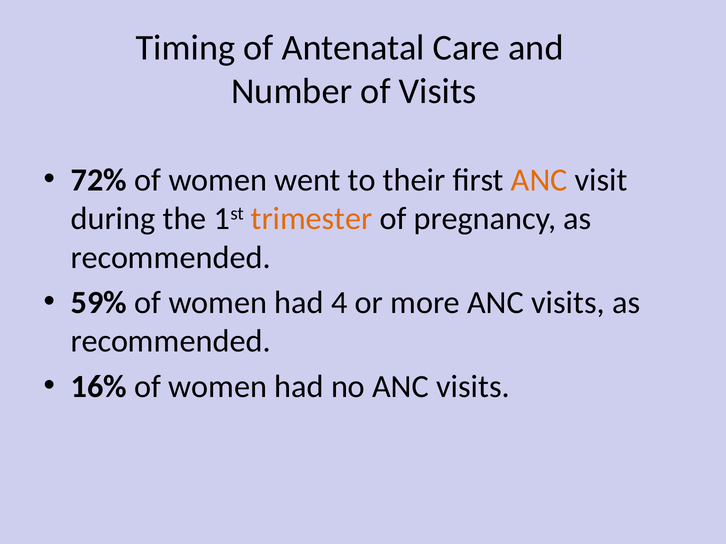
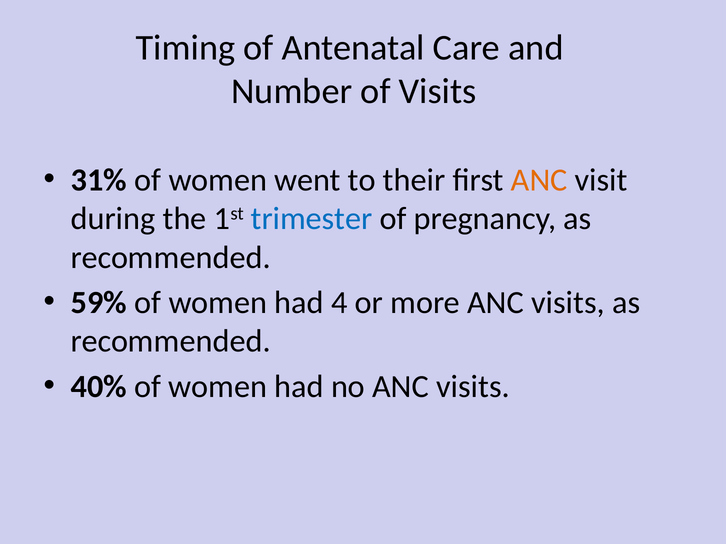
72%: 72% -> 31%
trimester colour: orange -> blue
16%: 16% -> 40%
